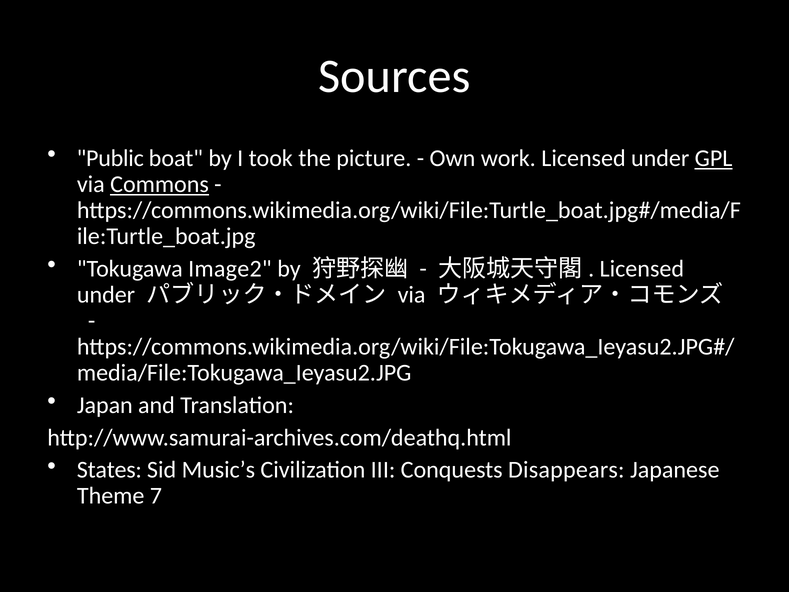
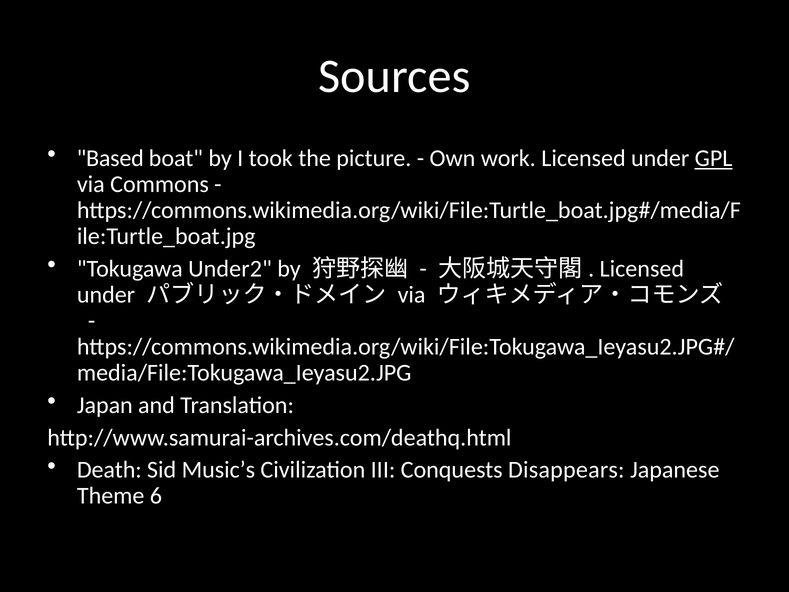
Public: Public -> Based
Commons underline: present -> none
Image2: Image2 -> Under2
States: States -> Death
7: 7 -> 6
